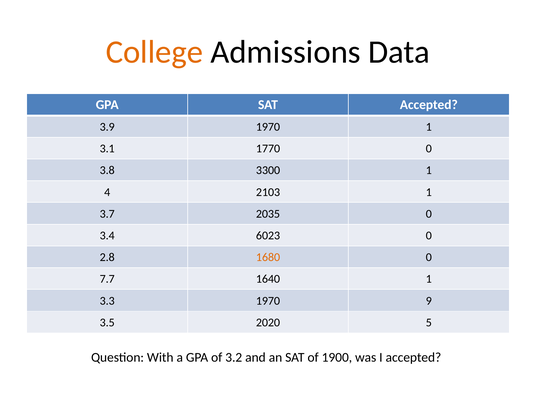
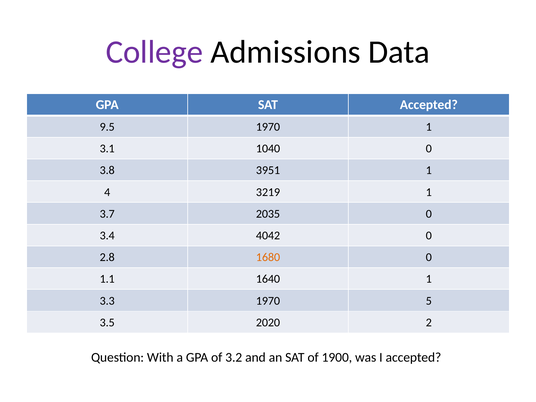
College colour: orange -> purple
3.9: 3.9 -> 9.5
1770: 1770 -> 1040
3300: 3300 -> 3951
2103: 2103 -> 3219
6023: 6023 -> 4042
7.7: 7.7 -> 1.1
9: 9 -> 5
5: 5 -> 2
